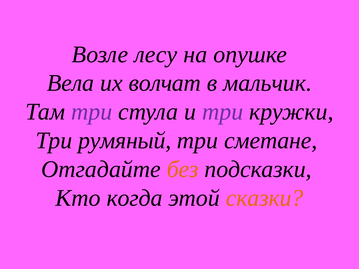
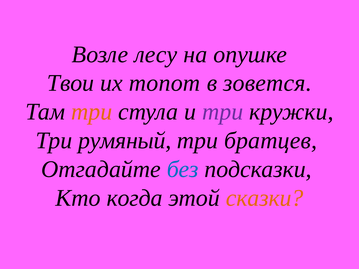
Вела: Вела -> Твои
волчат: волчат -> топот
мальчик: мальчик -> зовется
три at (92, 112) colour: purple -> orange
сметане: сметане -> братцев
без colour: orange -> blue
